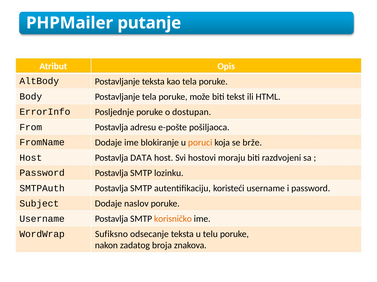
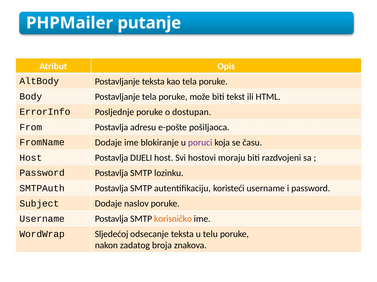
poruci colour: orange -> purple
brže: brže -> času
DATA: DATA -> DIJELI
Sufiksno: Sufiksno -> Sljedećoj
